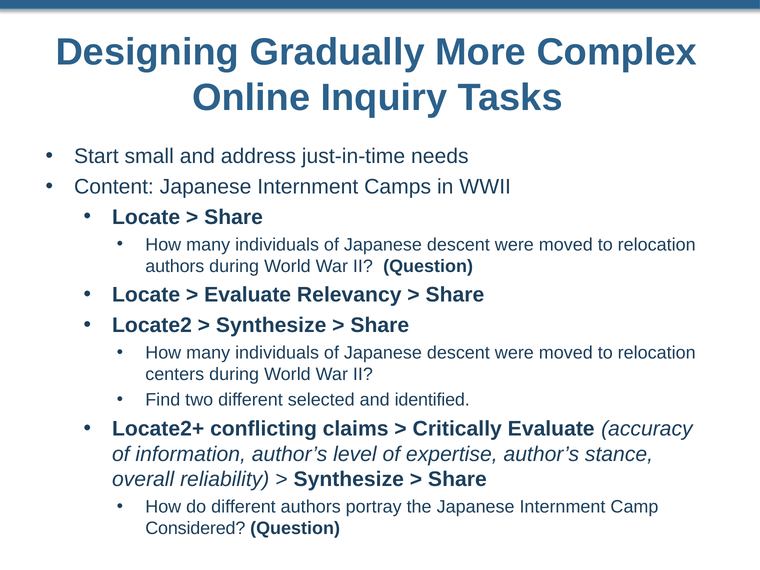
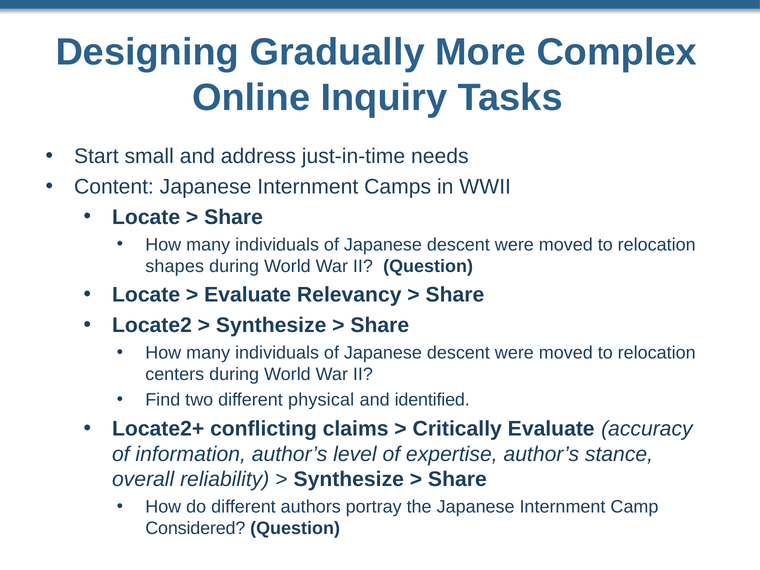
authors at (175, 266): authors -> shapes
selected: selected -> physical
